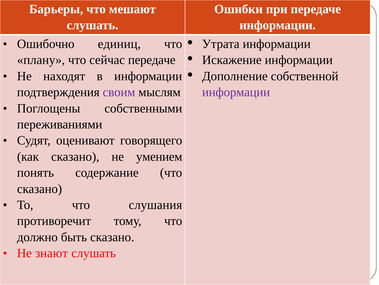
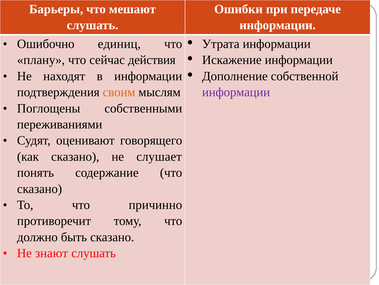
сейчас передаче: передаче -> действия
своим colour: purple -> orange
умением: умением -> слушает
слушания: слушания -> причинно
